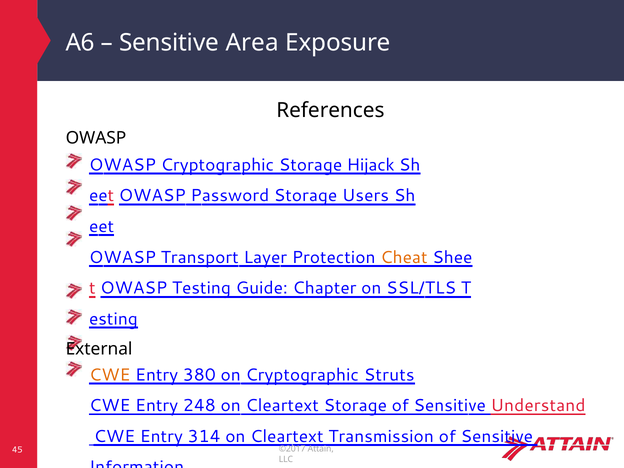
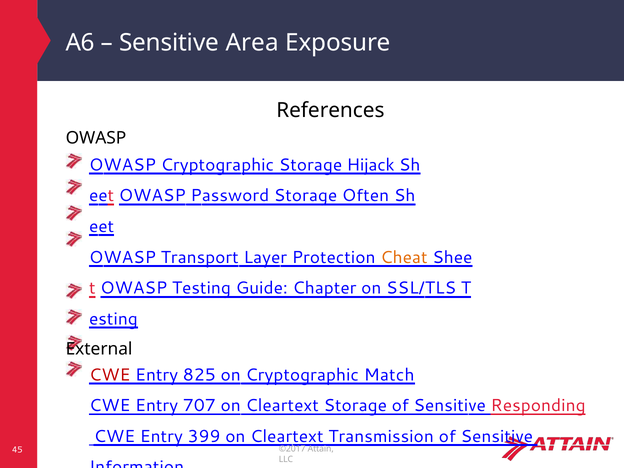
Users: Users -> Often
CWE at (110, 375) colour: orange -> red
380: 380 -> 825
Struts: Struts -> Match
248: 248 -> 707
Understand: Understand -> Responding
314: 314 -> 399
